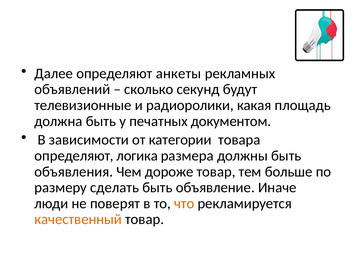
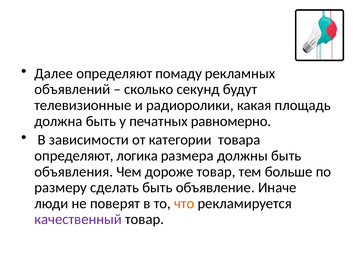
анкеты: анкеты -> помаду
документом: документом -> равномерно
качественный colour: orange -> purple
